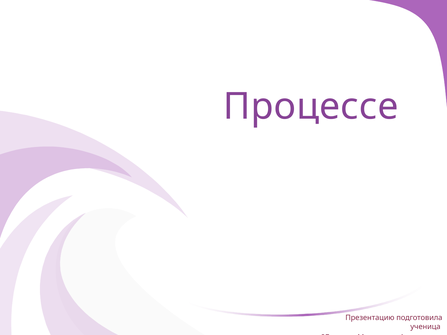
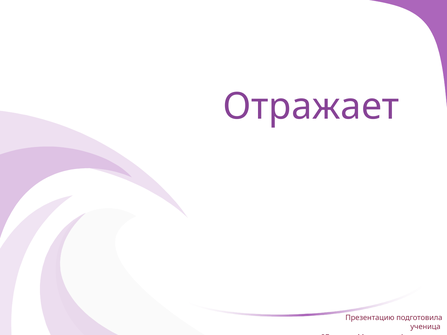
Процессе: Процессе -> Отражает
